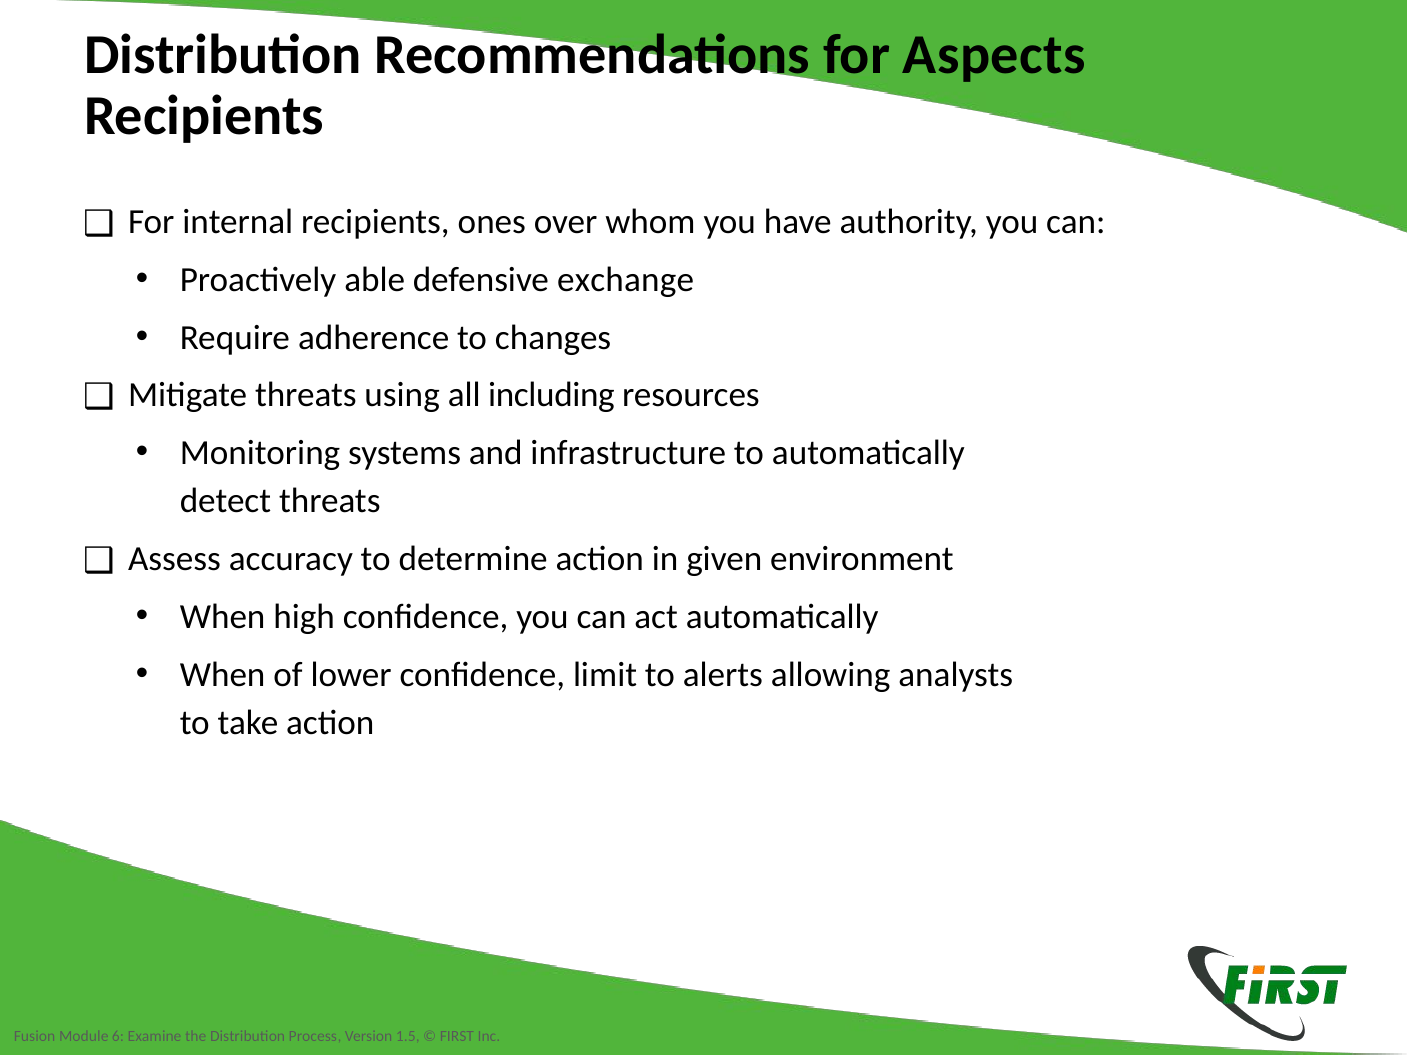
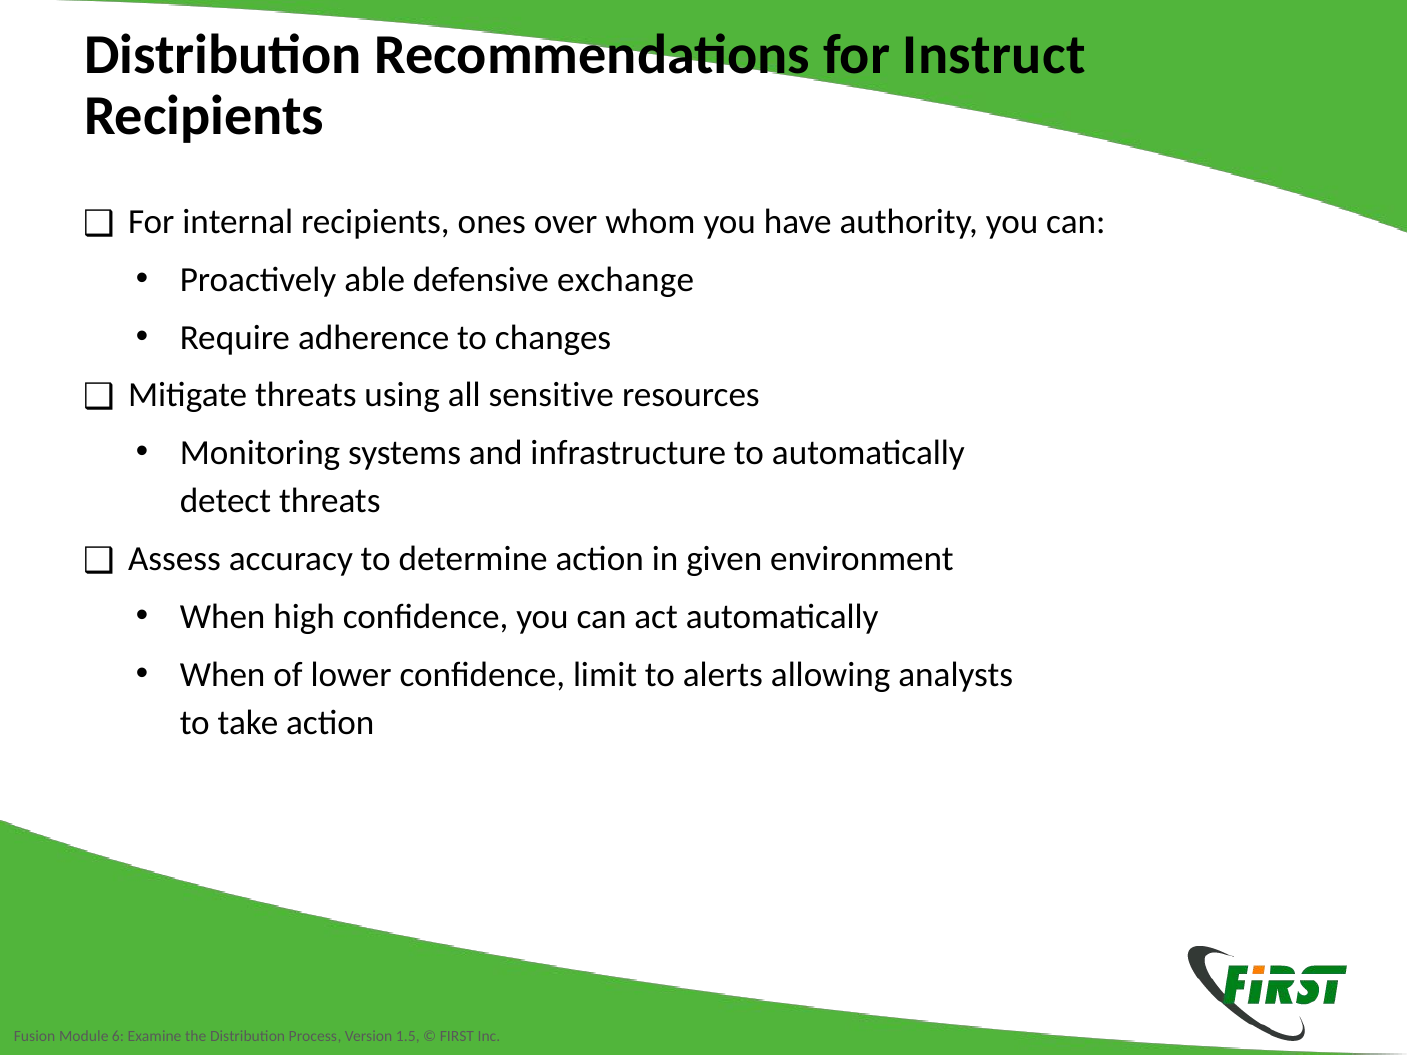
Aspects: Aspects -> Instruct
including: including -> sensitive
